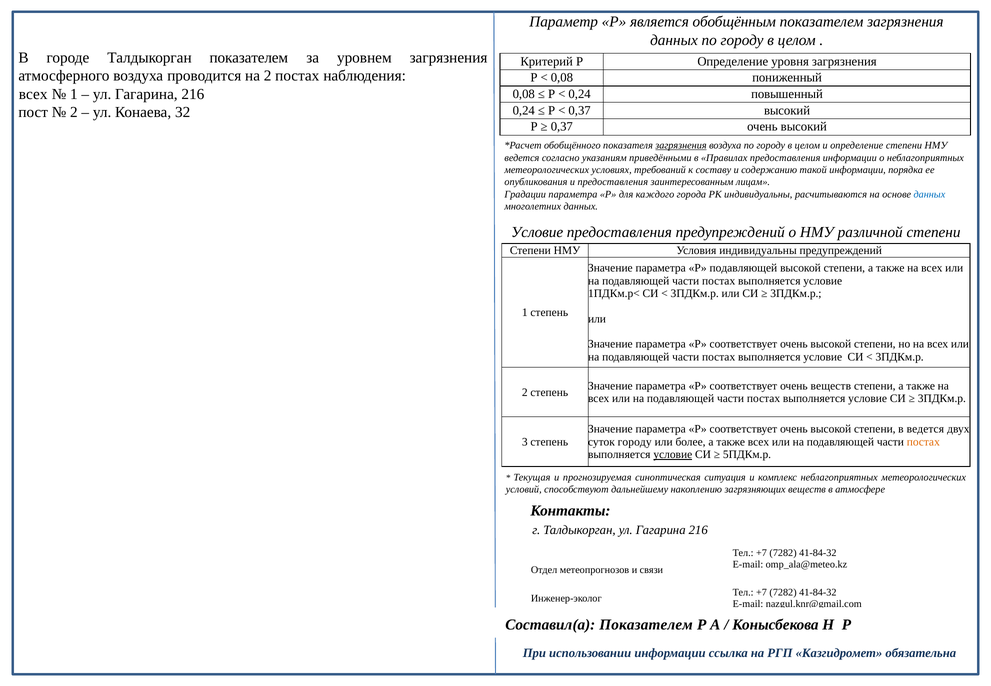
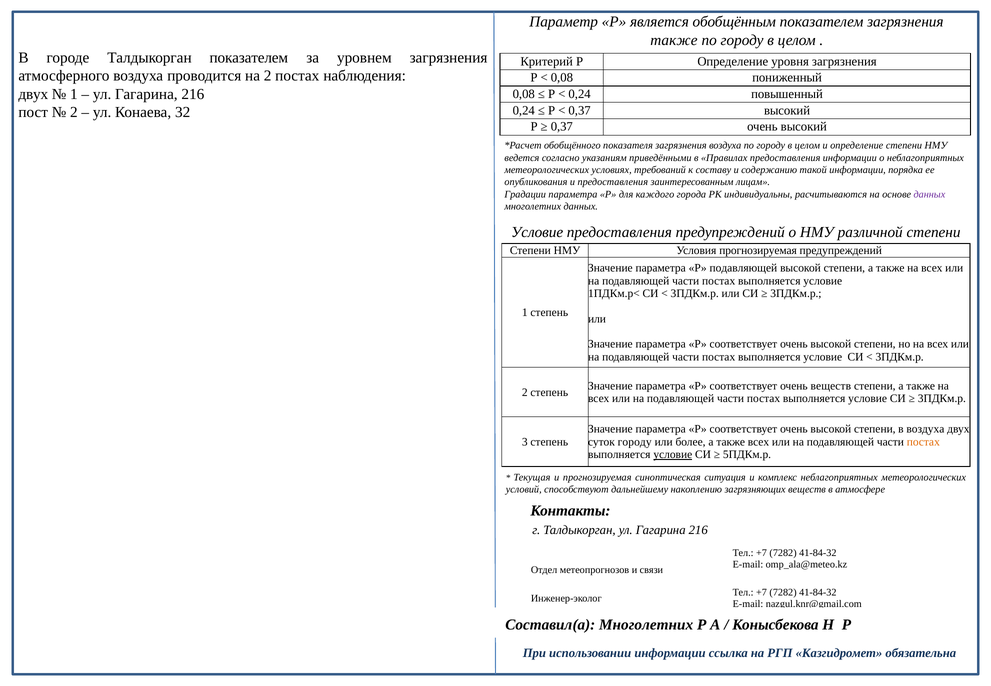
данных at (674, 40): данных -> также
всех at (33, 94): всех -> двух
загрязнения at (681, 145) underline: present -> none
данных at (929, 194) colour: blue -> purple
Условия индивидуальны: индивидуальны -> прогнозируемая
в ведется: ведется -> воздуха
Составил(а Показателем: Показателем -> Многолетних
